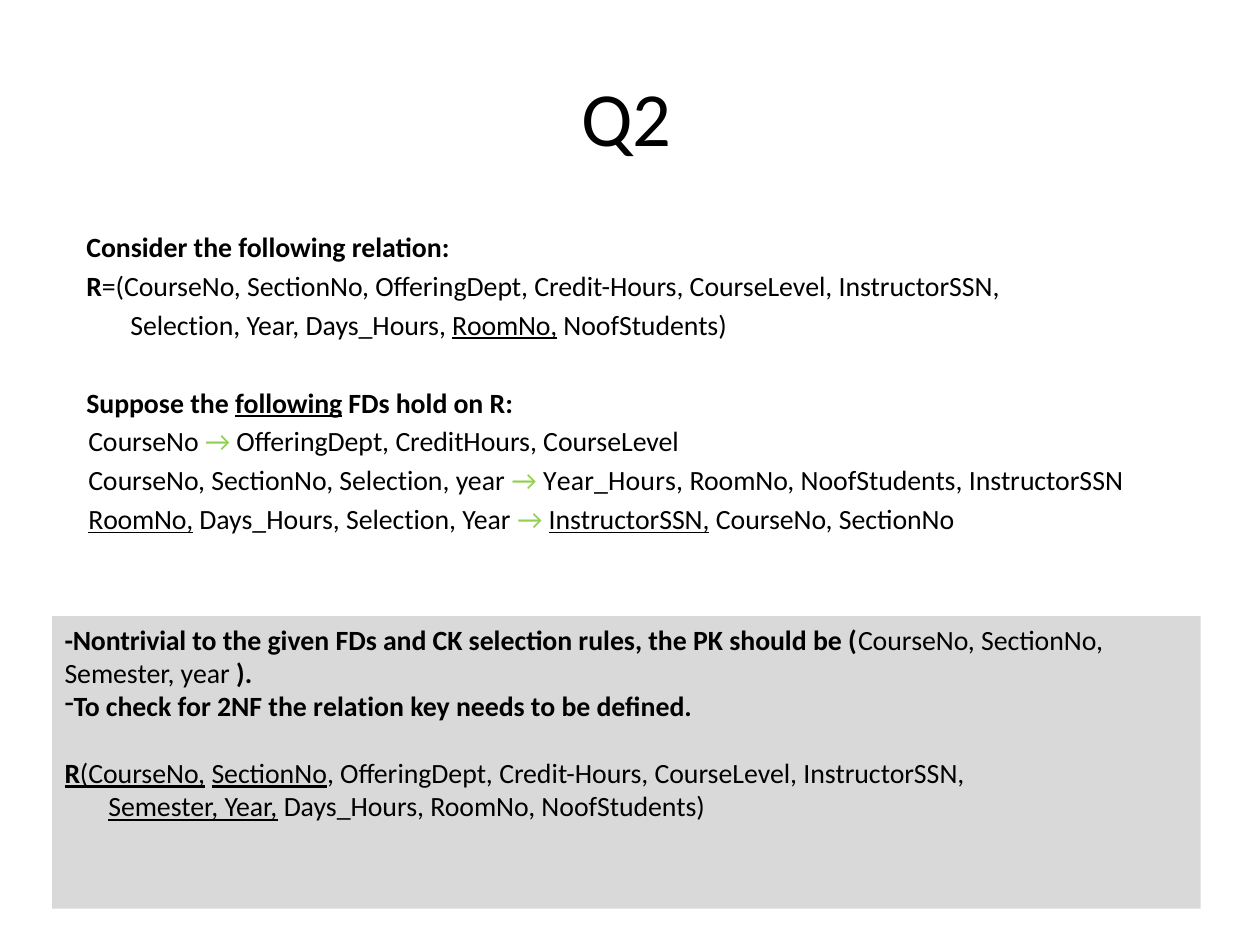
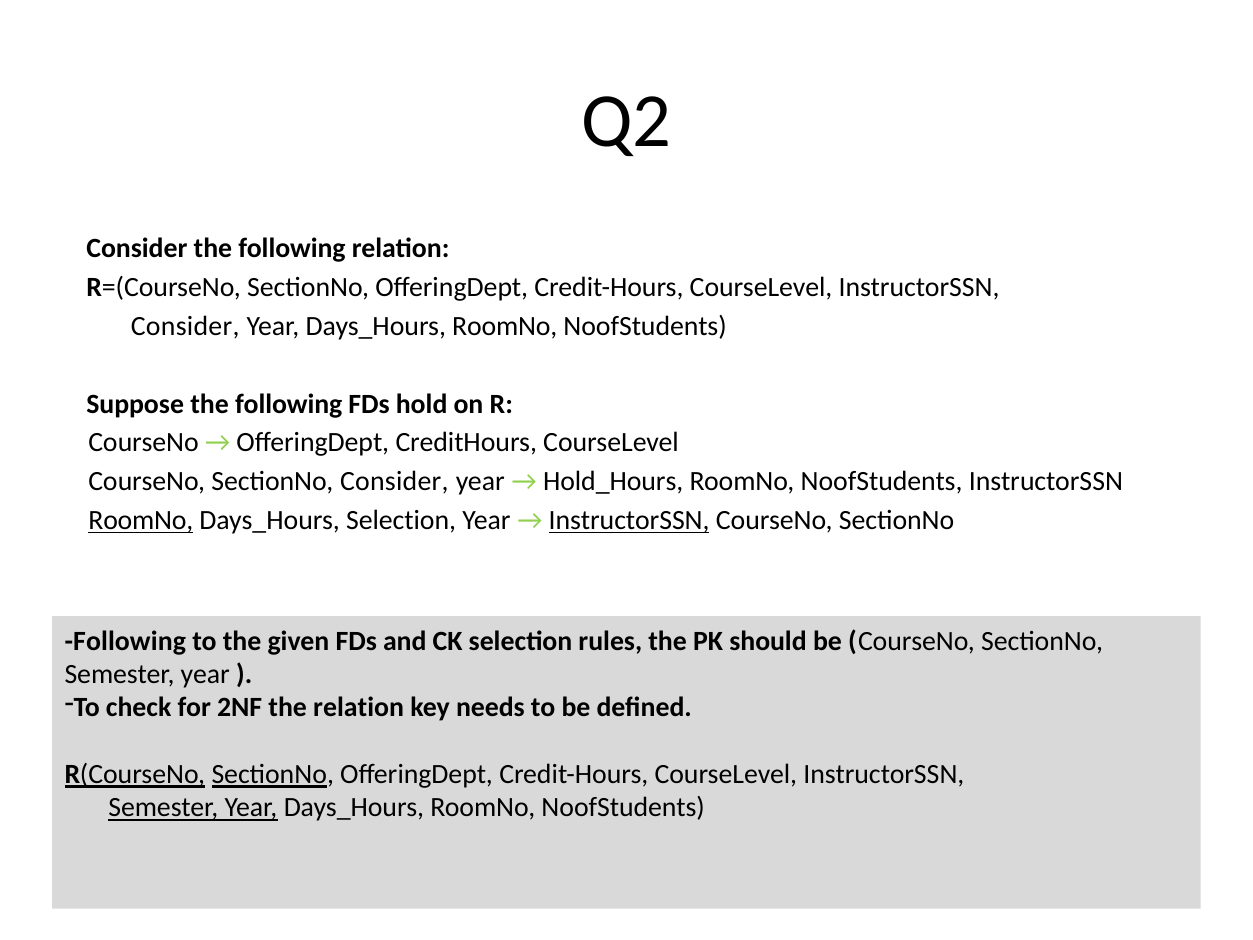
Selection at (185, 326): Selection -> Consider
RoomNo at (505, 326) underline: present -> none
following at (289, 404) underline: present -> none
SectionNo Selection: Selection -> Consider
Year_Hours: Year_Hours -> Hold_Hours
Nontrivial at (125, 641): Nontrivial -> Following
